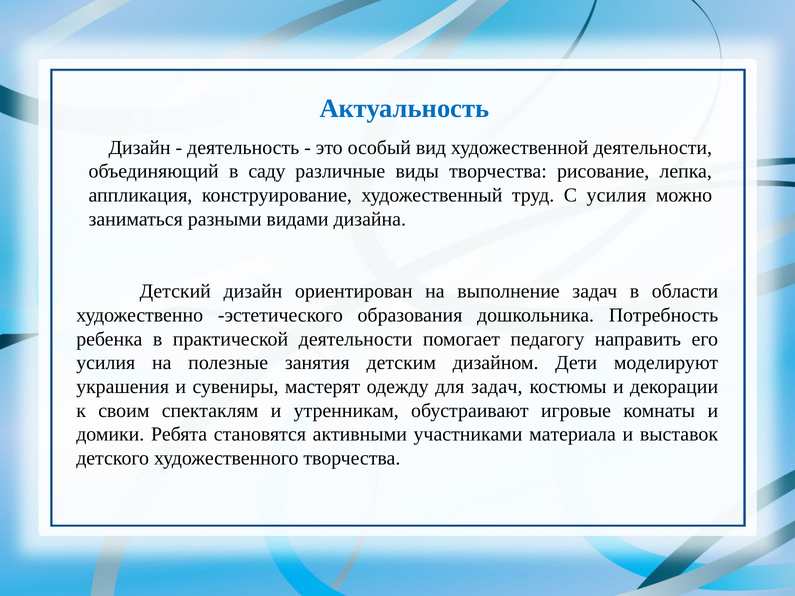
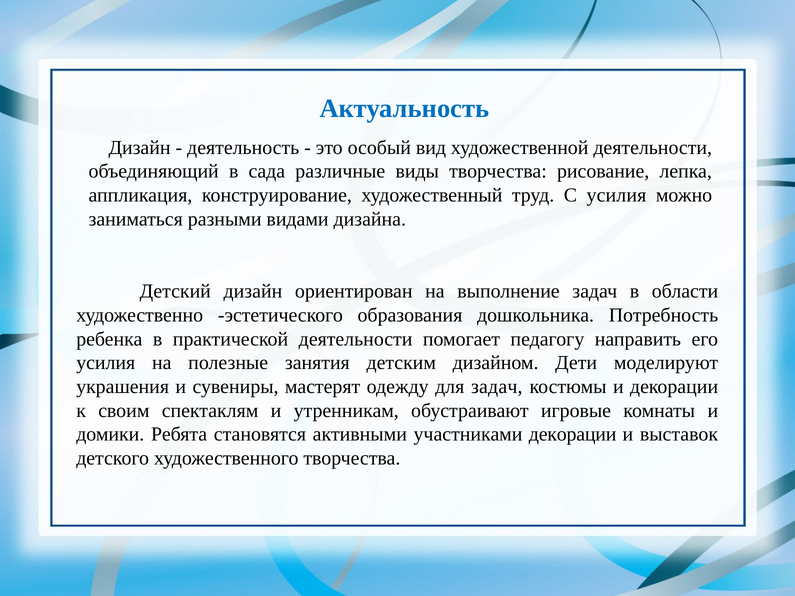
саду: саду -> сада
участниками материала: материала -> декорации
